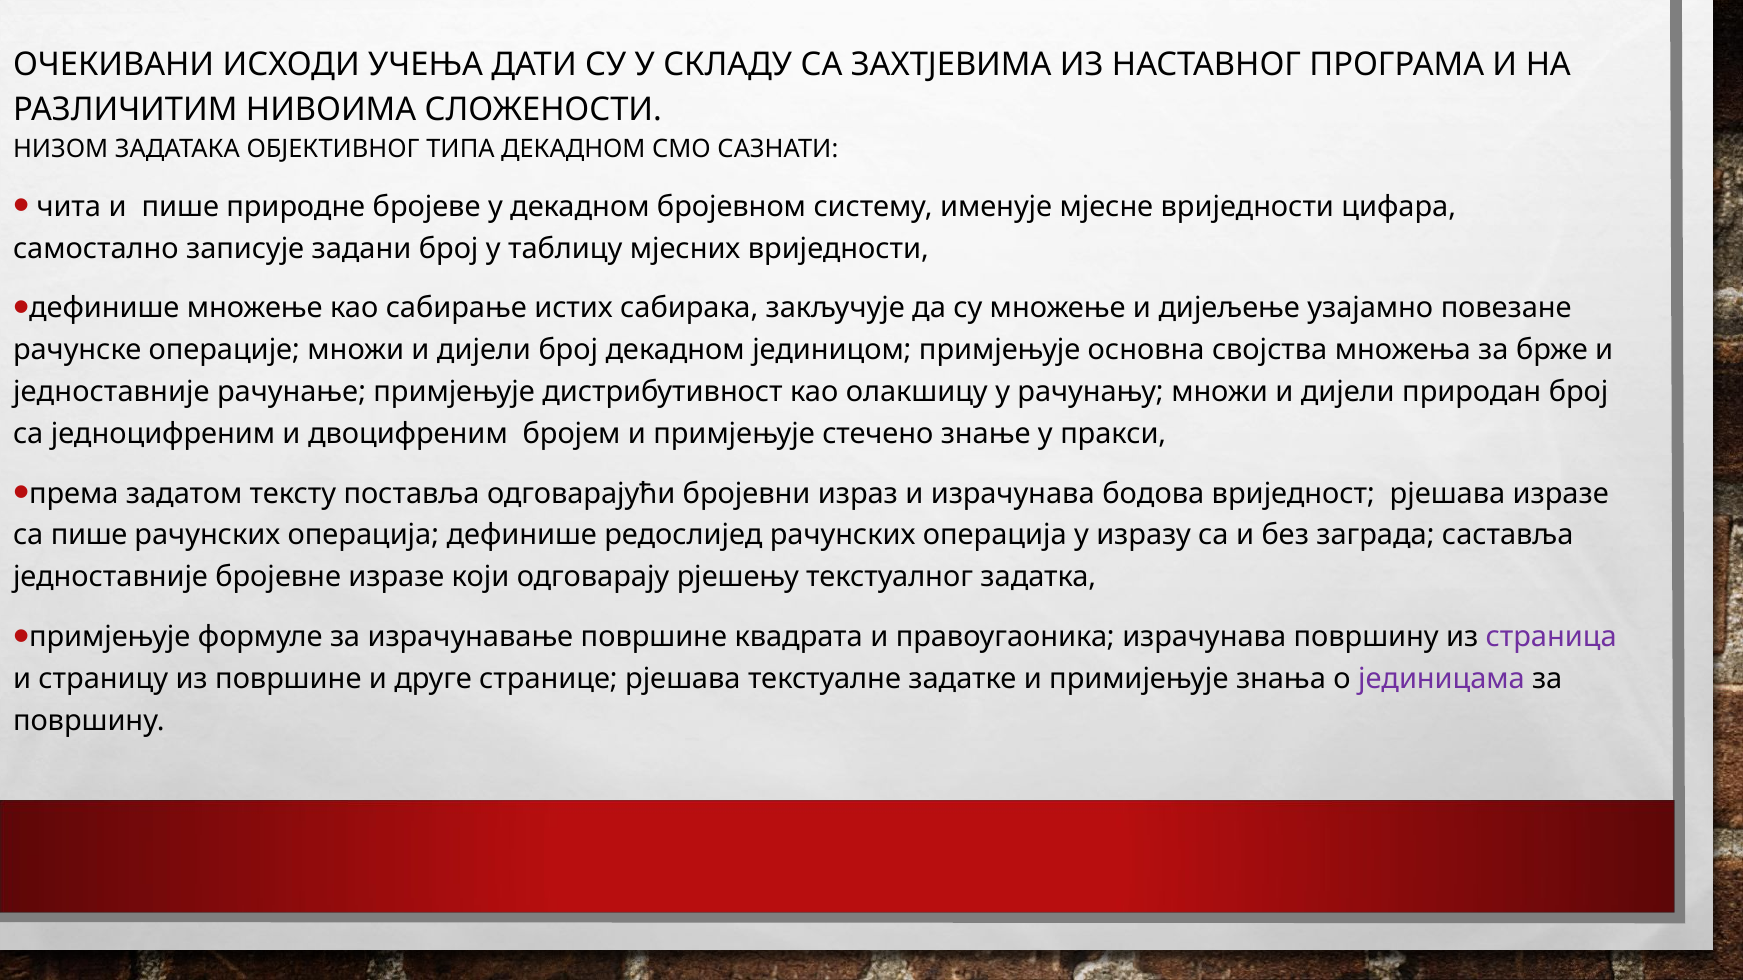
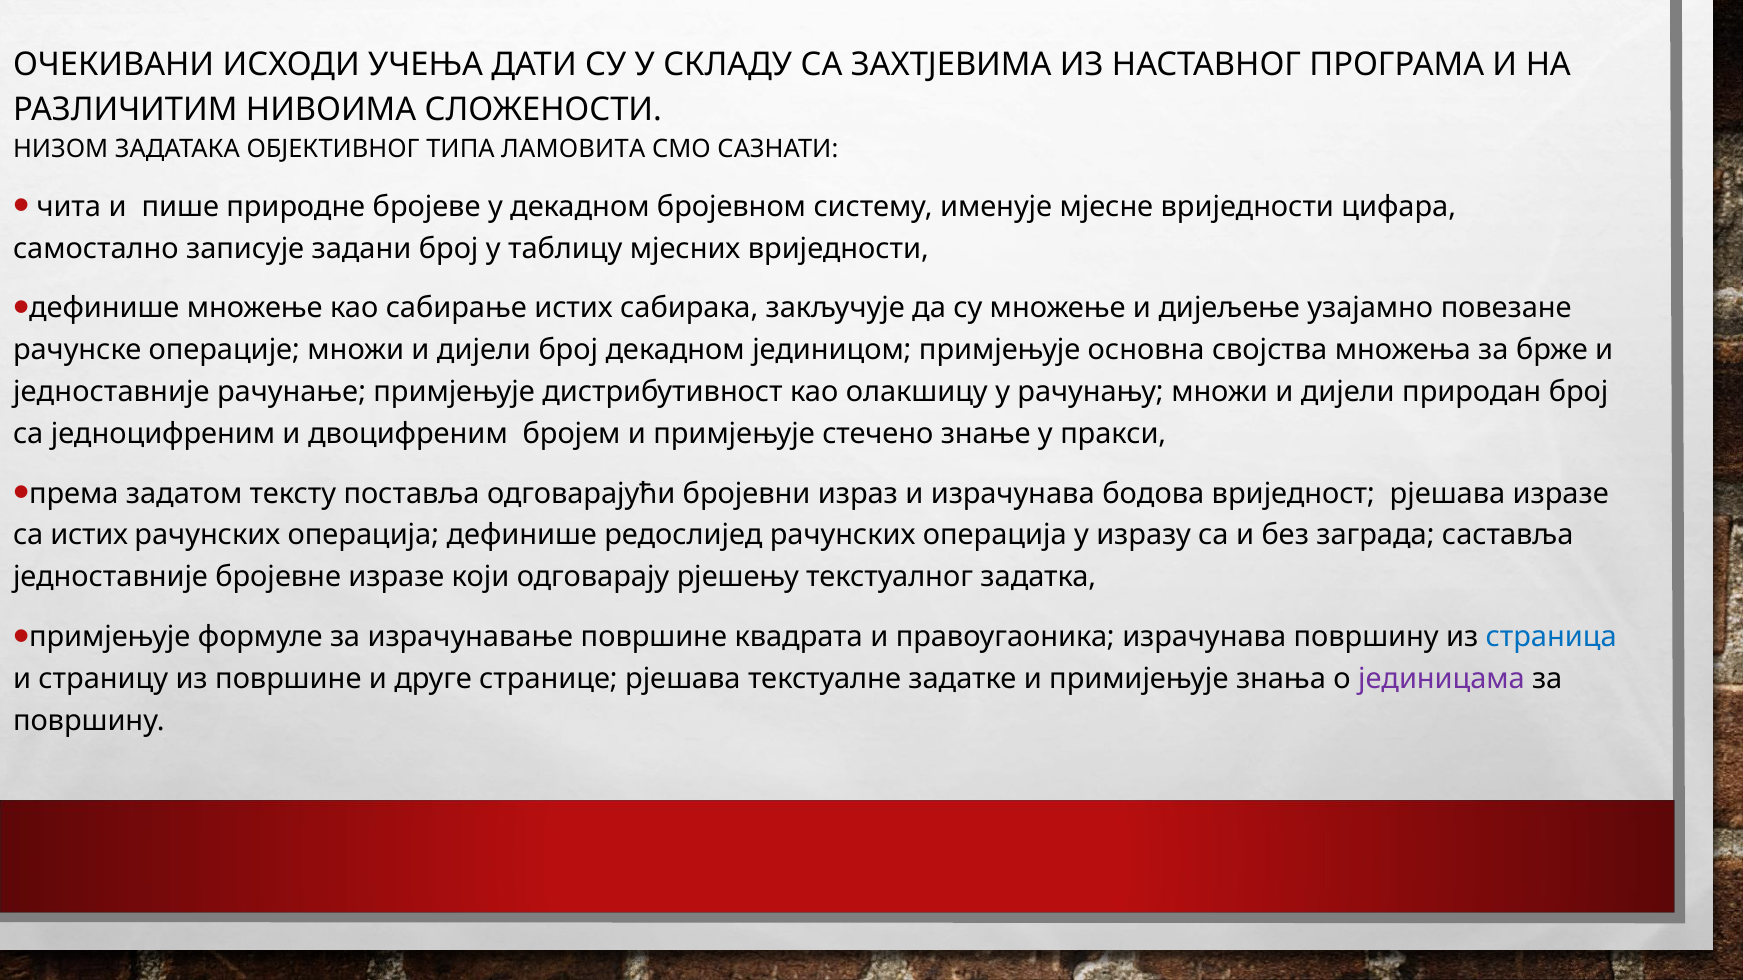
ТИПА ДЕКАДНОМ: ДЕКАДНОМ -> ЛАМОВИТА
са пише: пише -> истих
страница colour: purple -> blue
